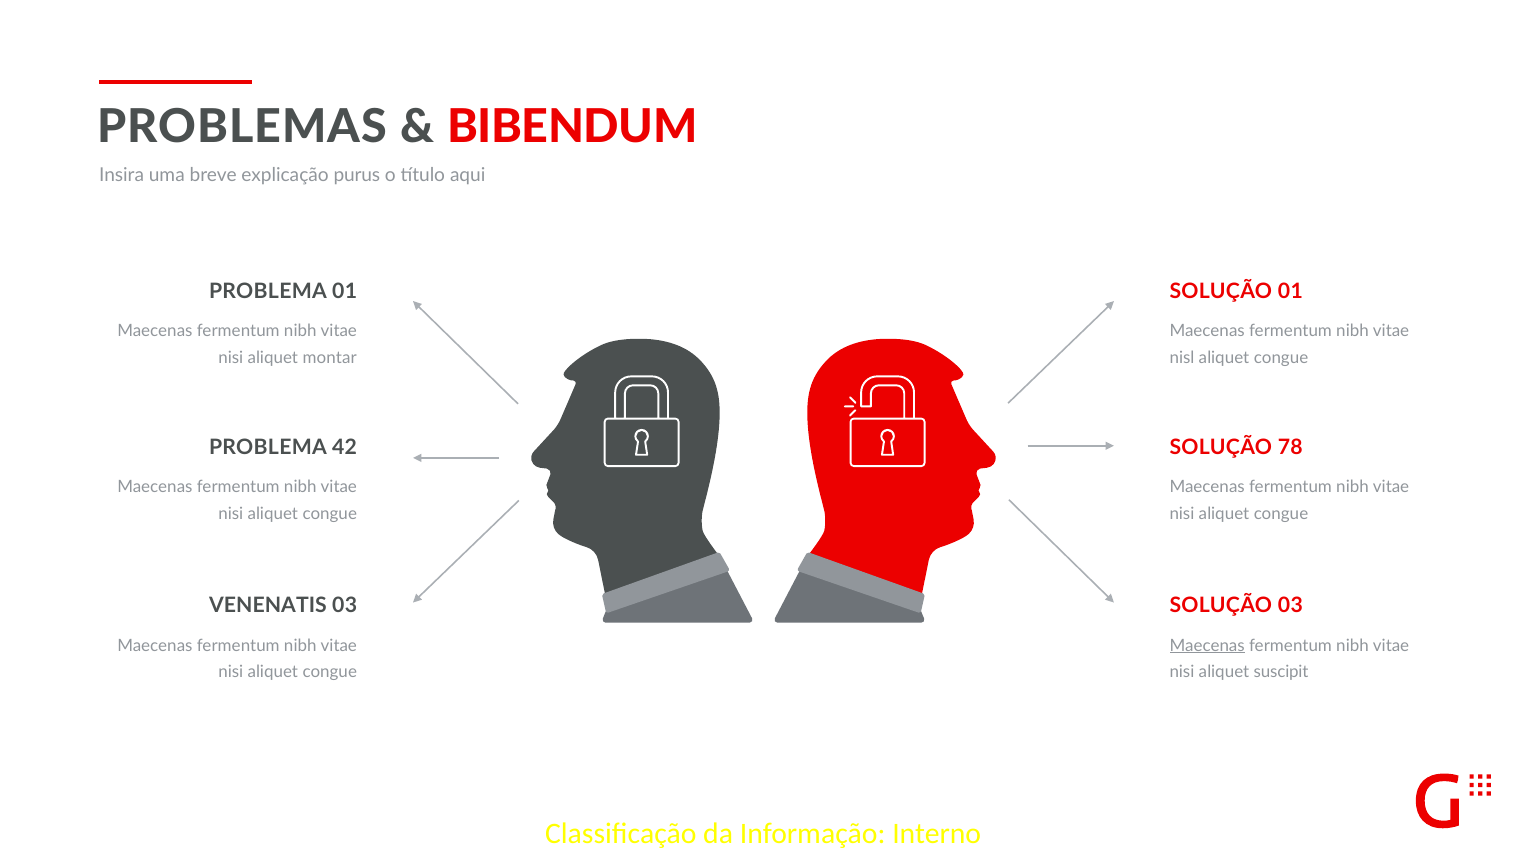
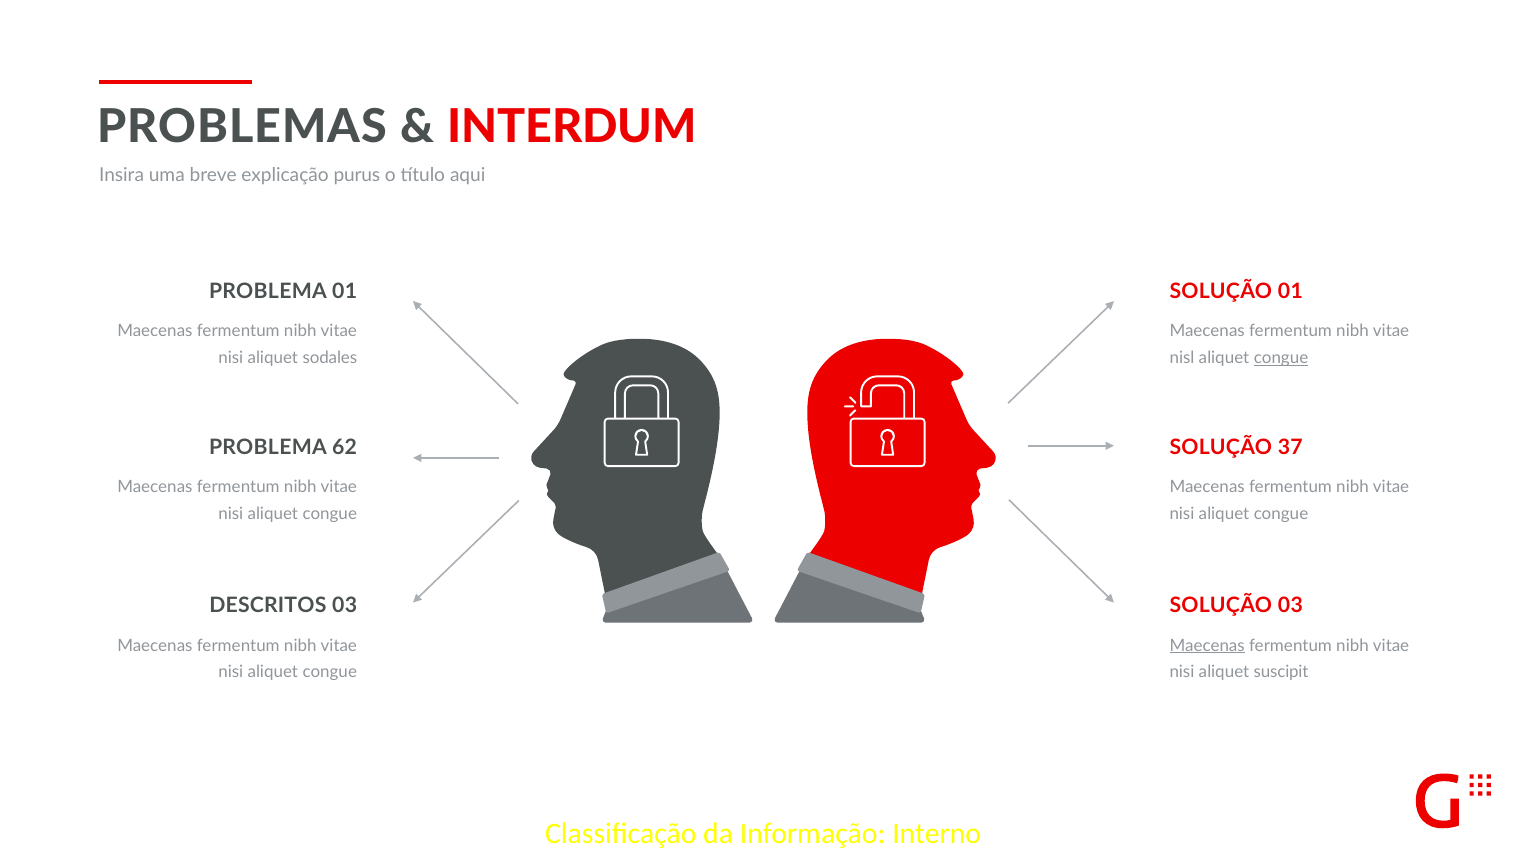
BIBENDUM: BIBENDUM -> INTERDUM
montar: montar -> sodales
congue at (1281, 358) underline: none -> present
42: 42 -> 62
78: 78 -> 37
VENENATIS: VENENATIS -> DESCRITOS
